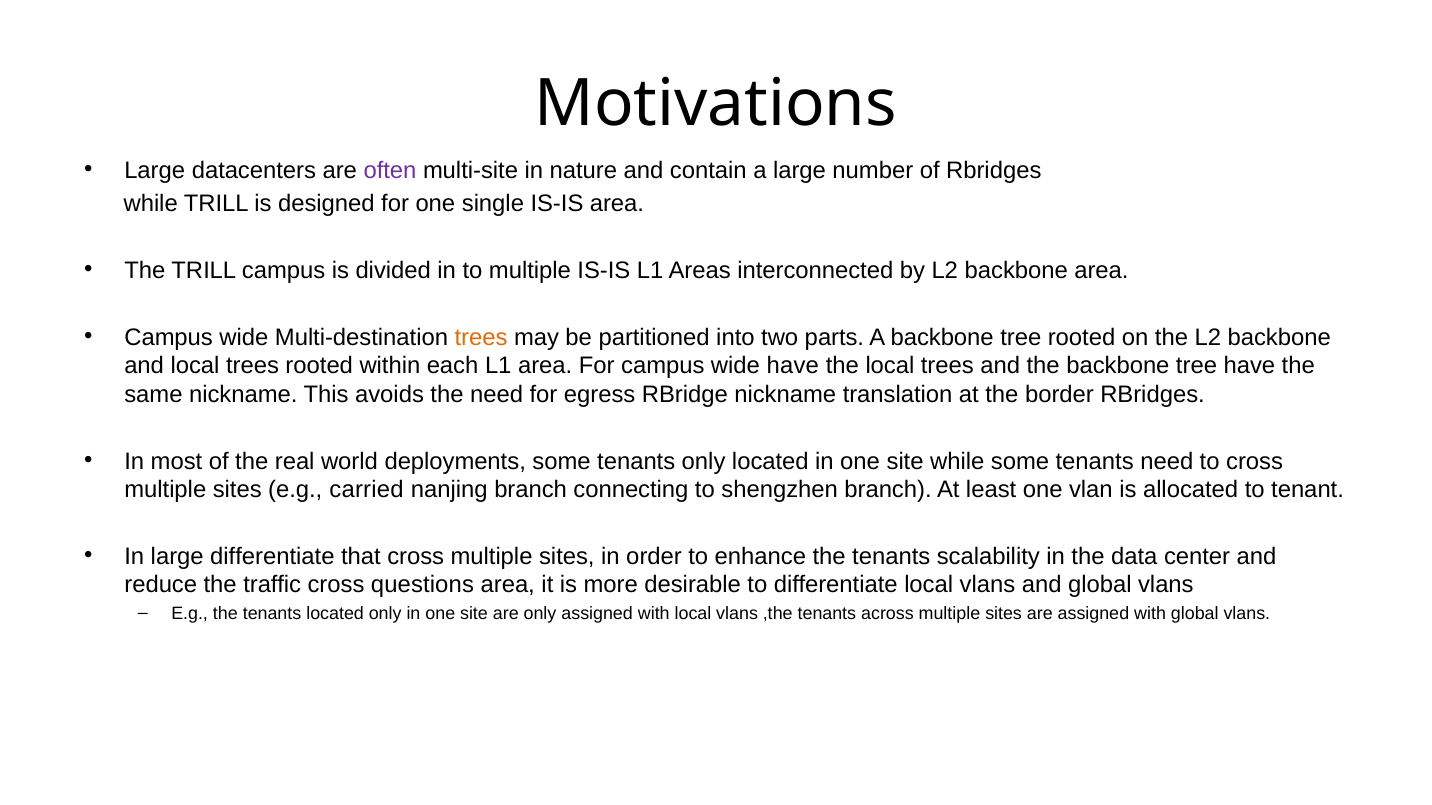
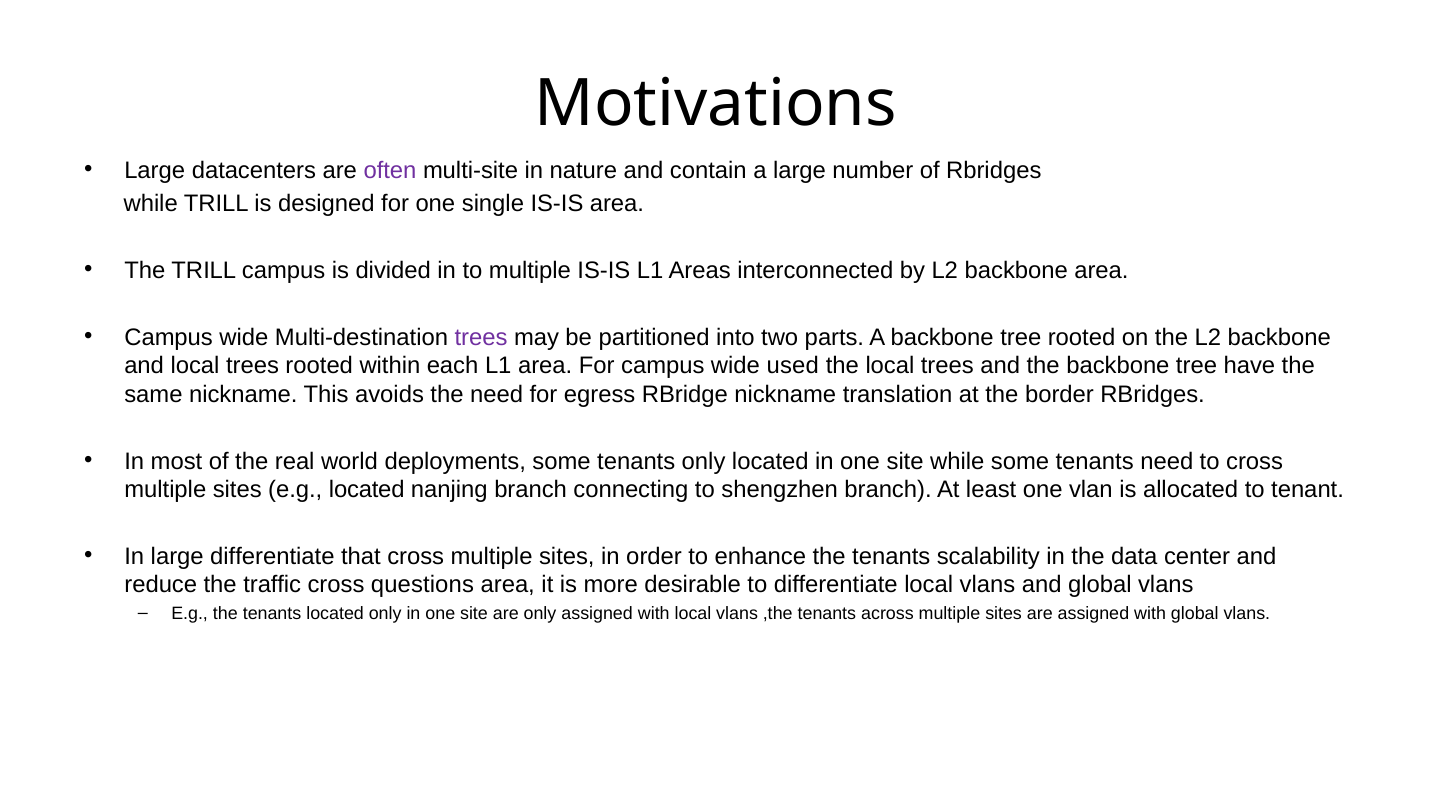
trees at (481, 337) colour: orange -> purple
wide have: have -> used
e.g carried: carried -> located
